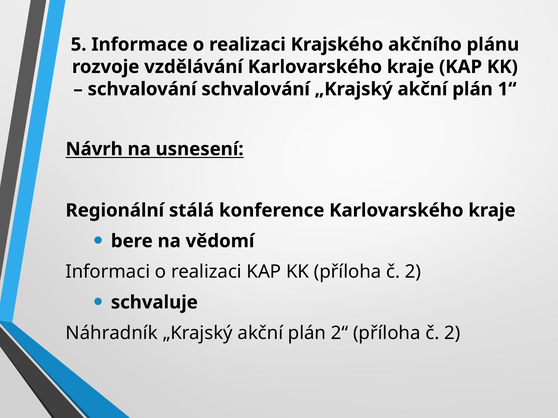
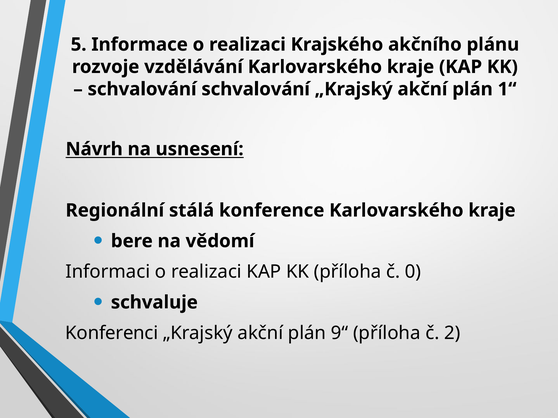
KK příloha č 2: 2 -> 0
Náhradník: Náhradník -> Konferenci
2“: 2“ -> 9“
